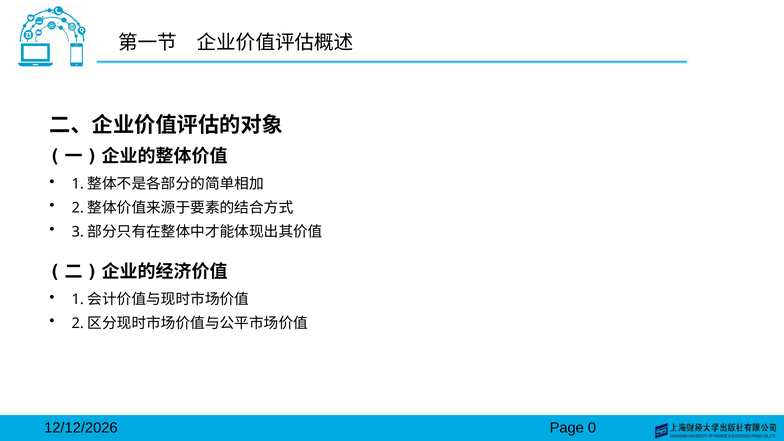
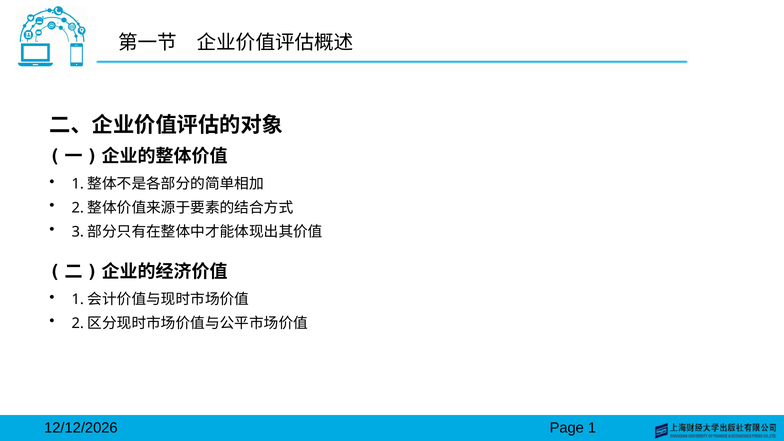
0: 0 -> 1
